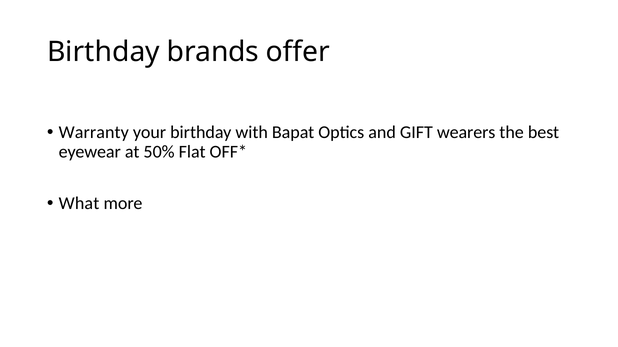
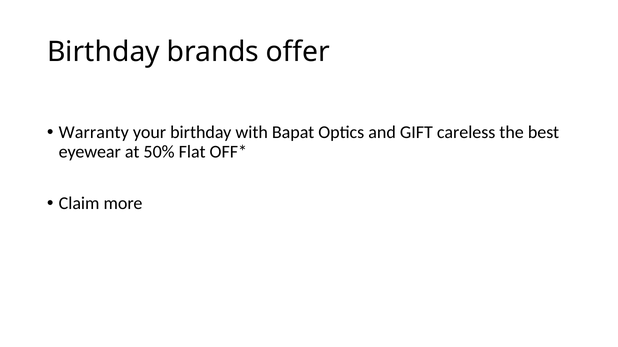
wearers: wearers -> careless
What: What -> Claim
